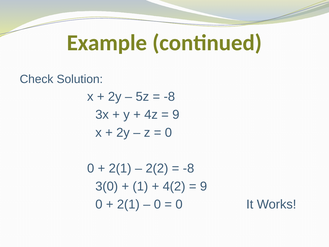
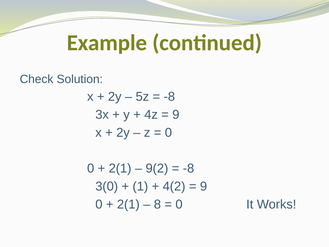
2(2: 2(2 -> 9(2
0 at (157, 204): 0 -> 8
